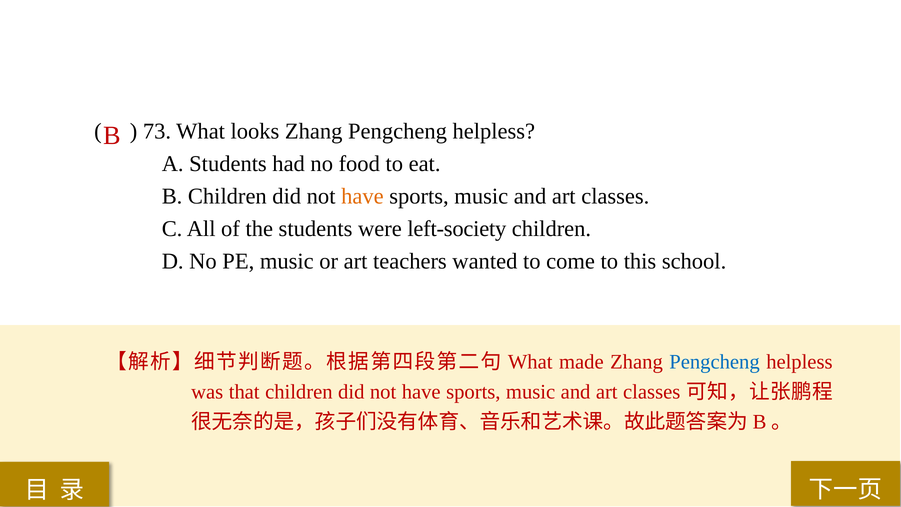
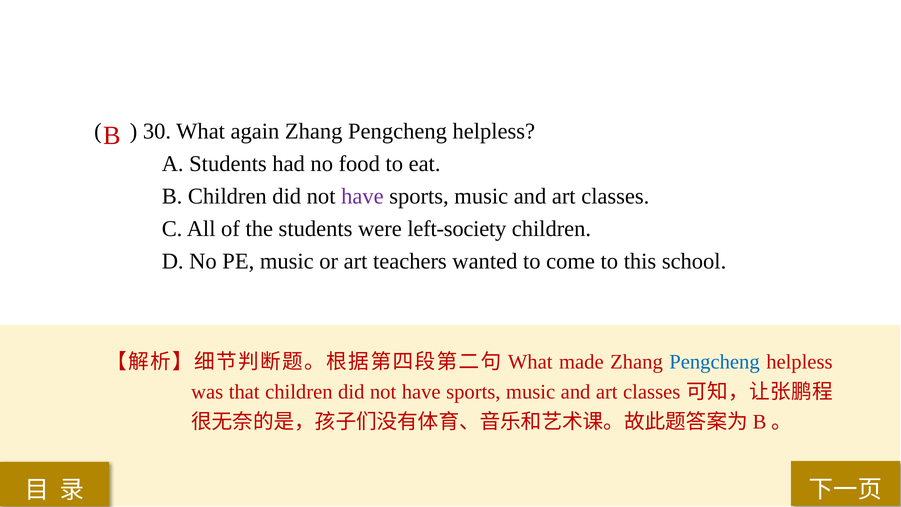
73: 73 -> 30
looks: looks -> again
have at (362, 196) colour: orange -> purple
